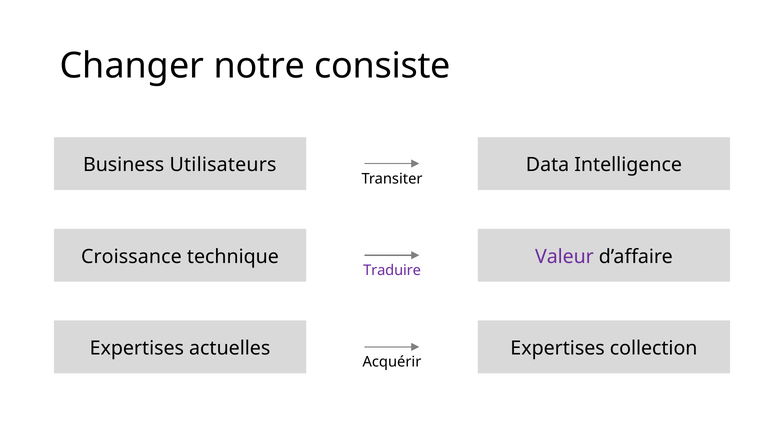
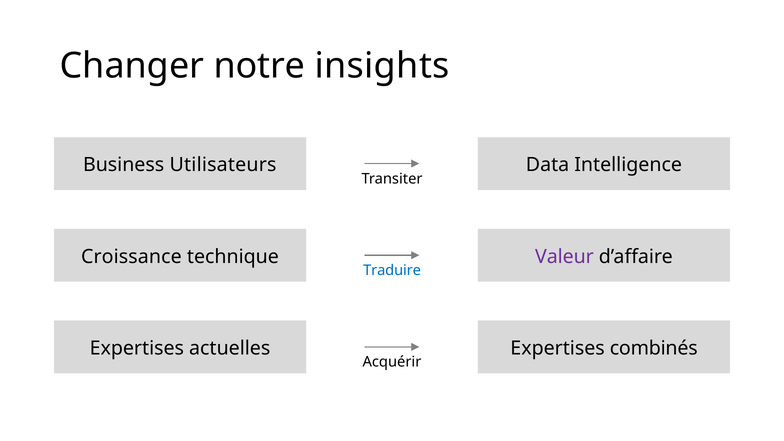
consiste: consiste -> insights
Traduire colour: purple -> blue
collection: collection -> combinés
